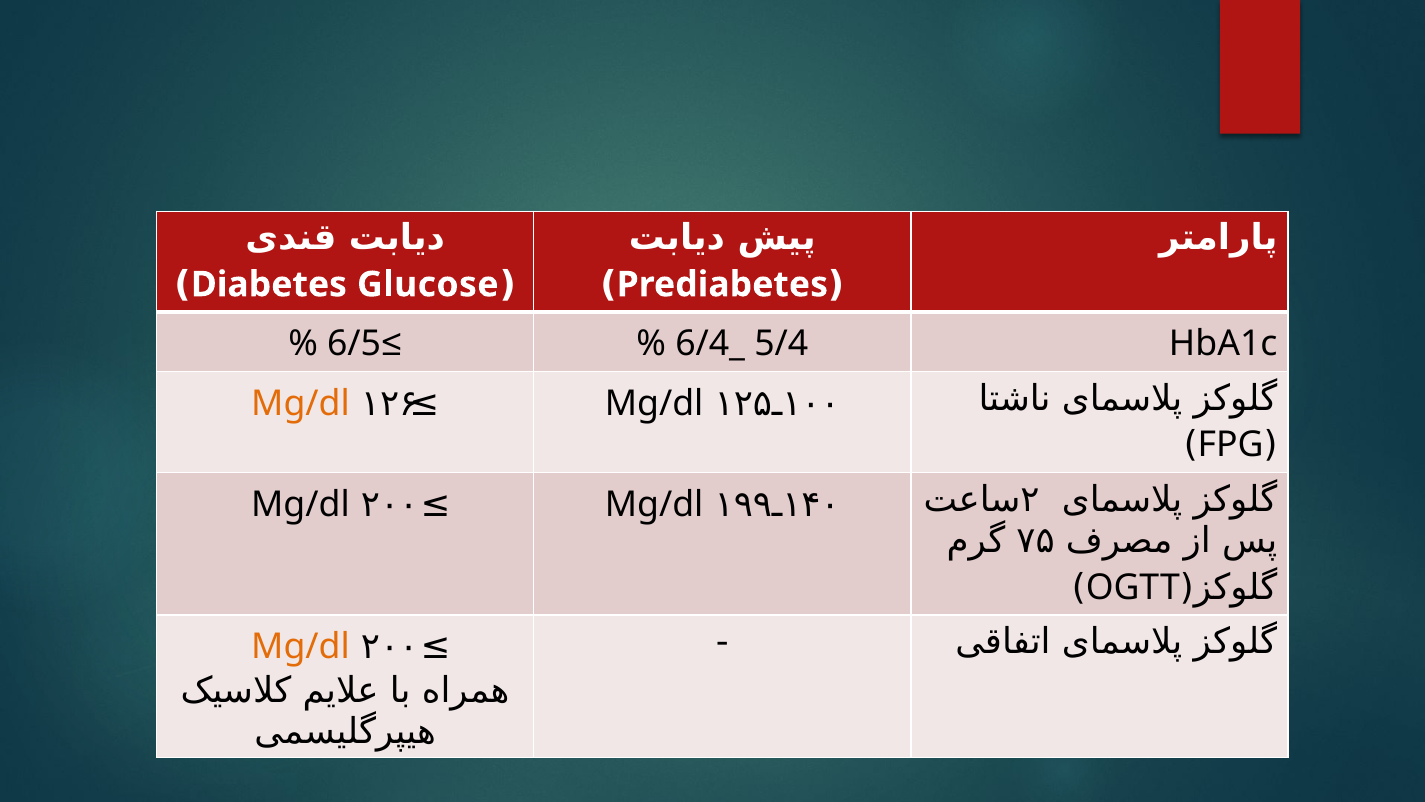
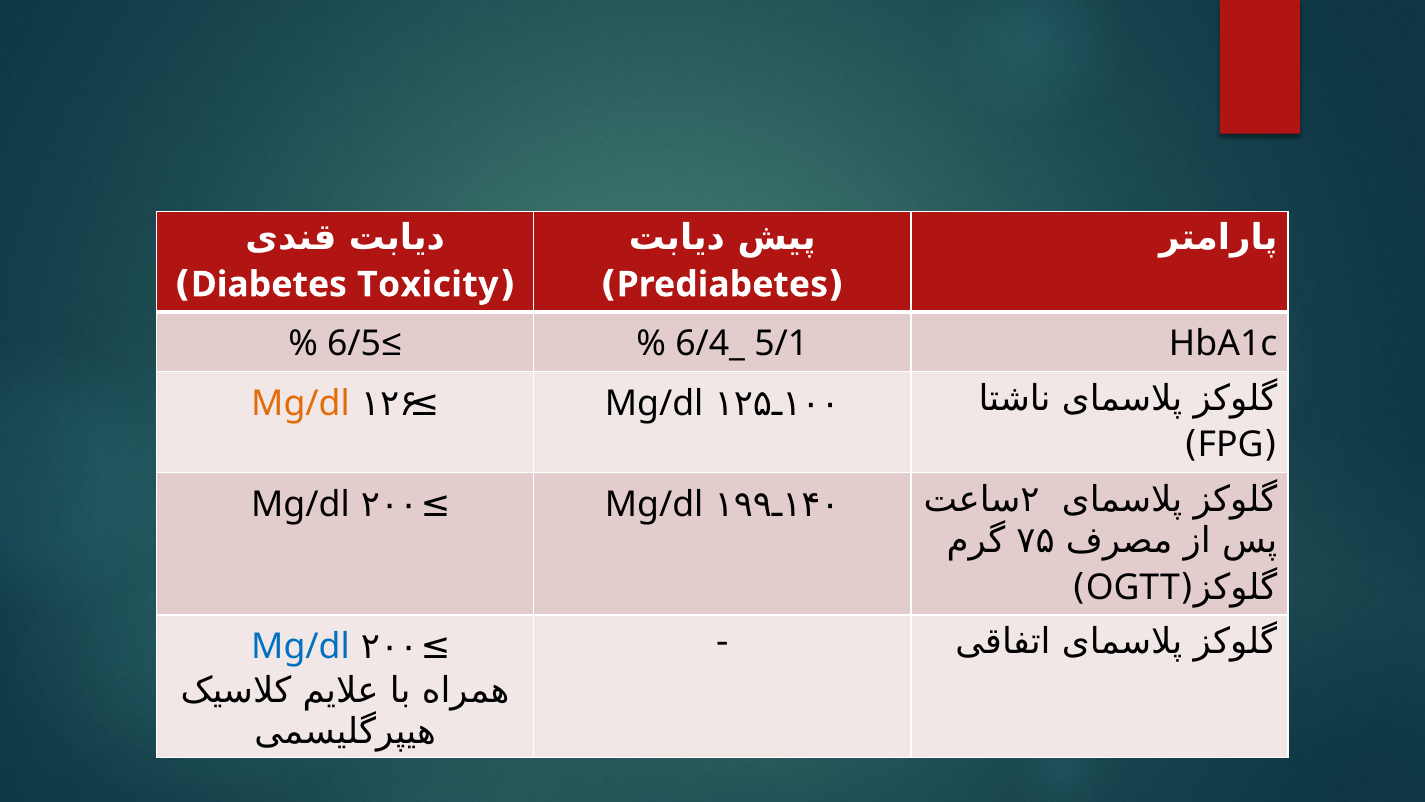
Glucose: Glucose -> Toxicity
5/4: 5/4 -> 5/1
Mg/dl at (300, 646) colour: orange -> blue
